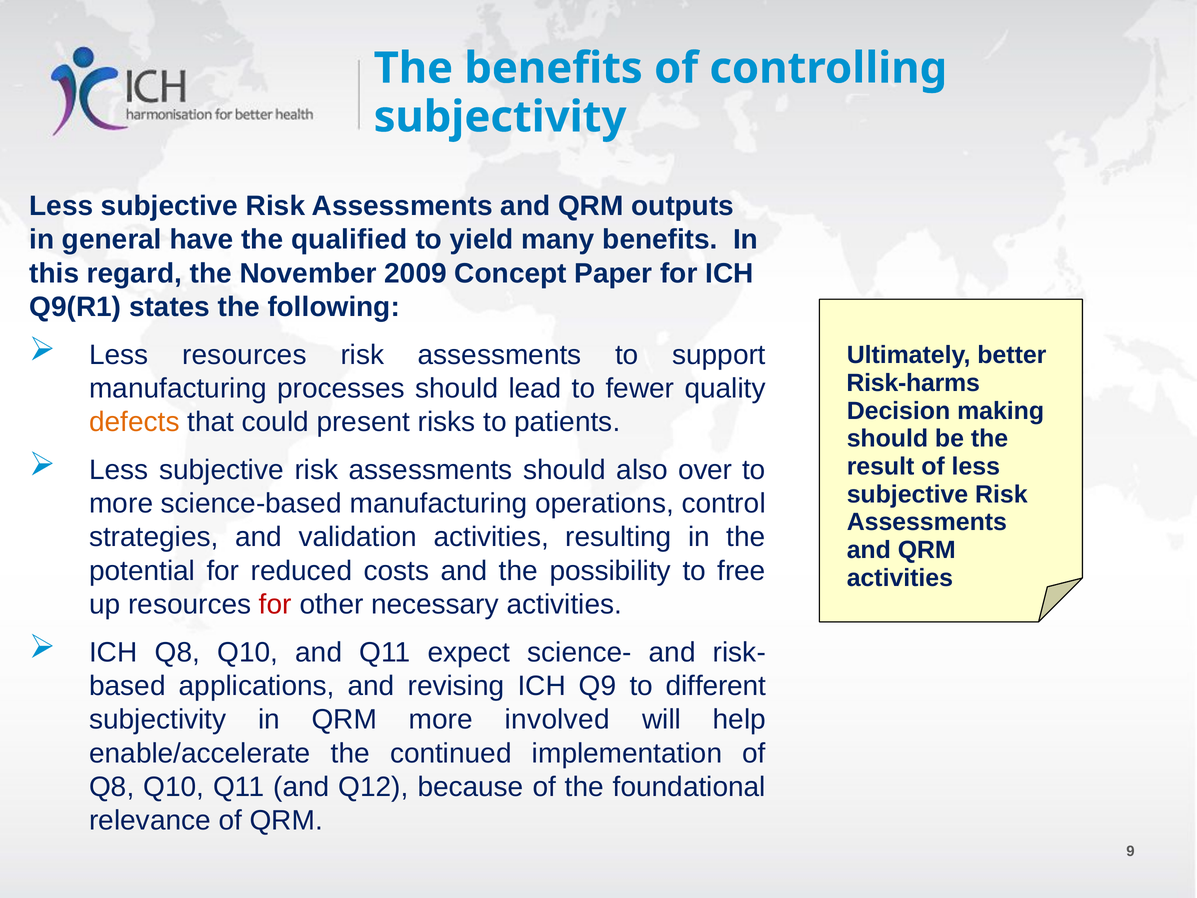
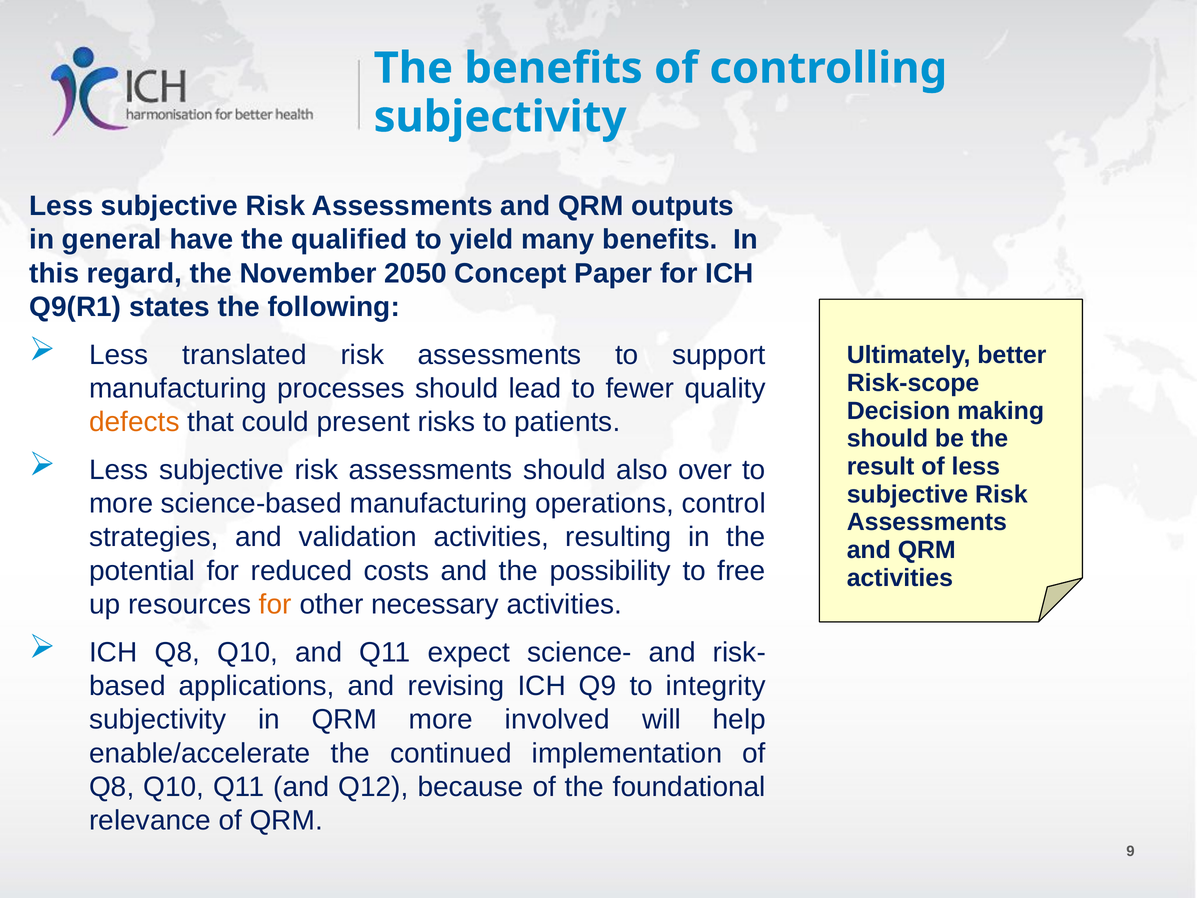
2009: 2009 -> 2050
Less resources: resources -> translated
Risk-harms: Risk-harms -> Risk-scope
for at (275, 604) colour: red -> orange
different: different -> integrity
